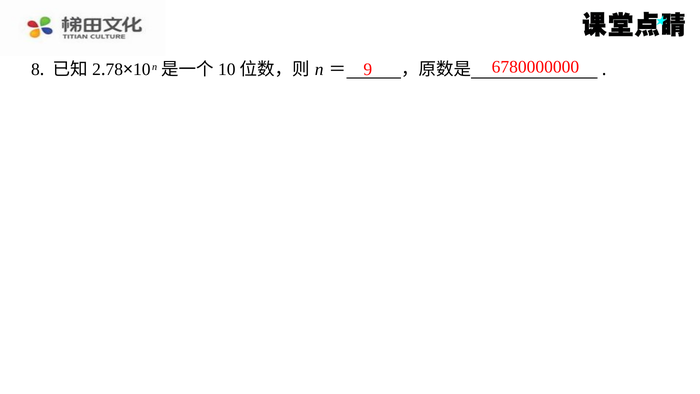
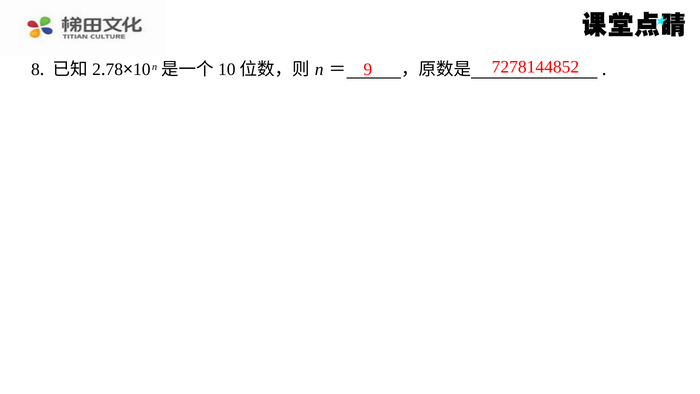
6780000000: 6780000000 -> 7278144852
